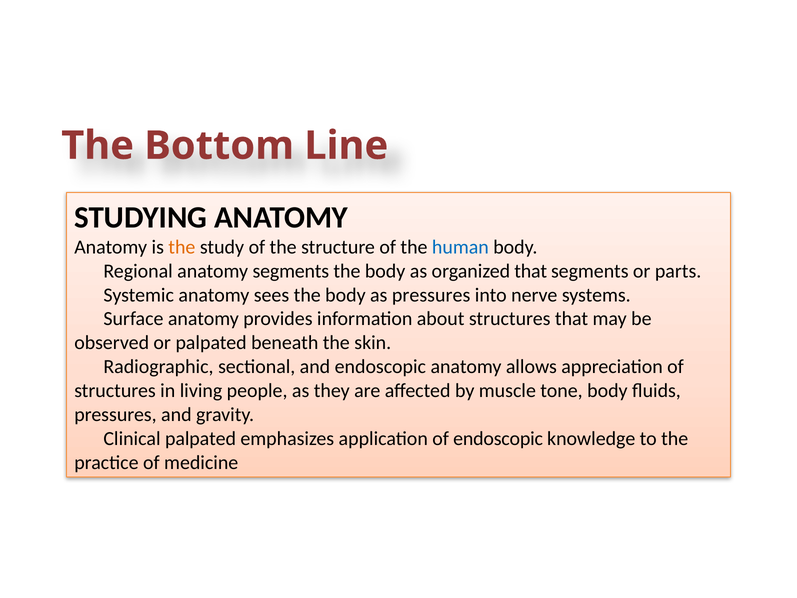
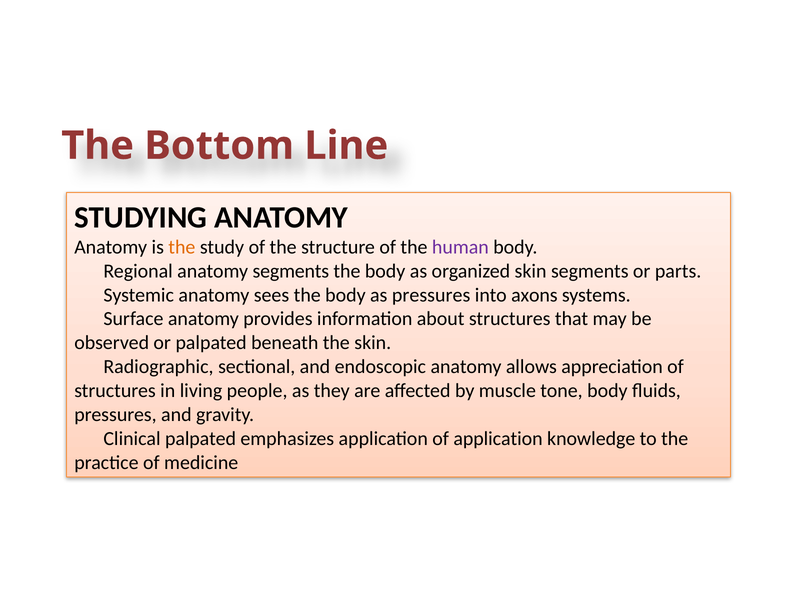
human colour: blue -> purple
organized that: that -> skin
nerve: nerve -> axons
of endoscopic: endoscopic -> application
